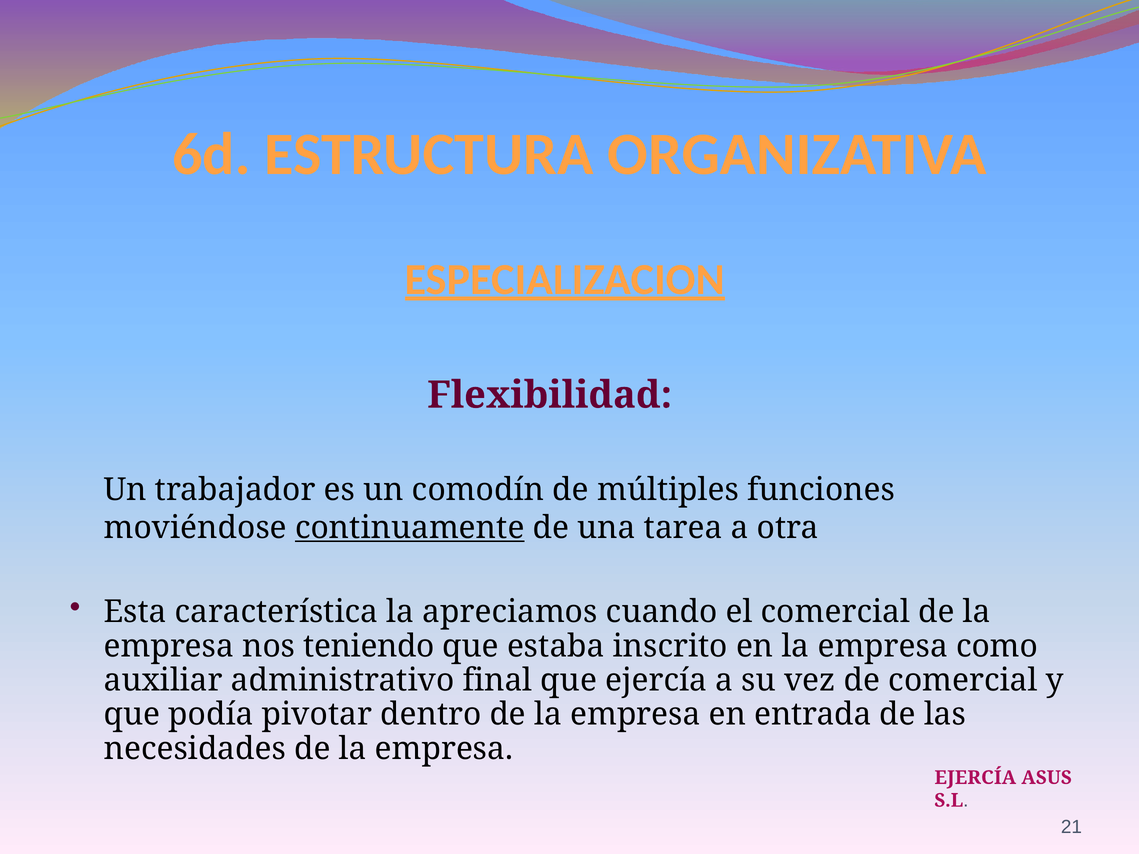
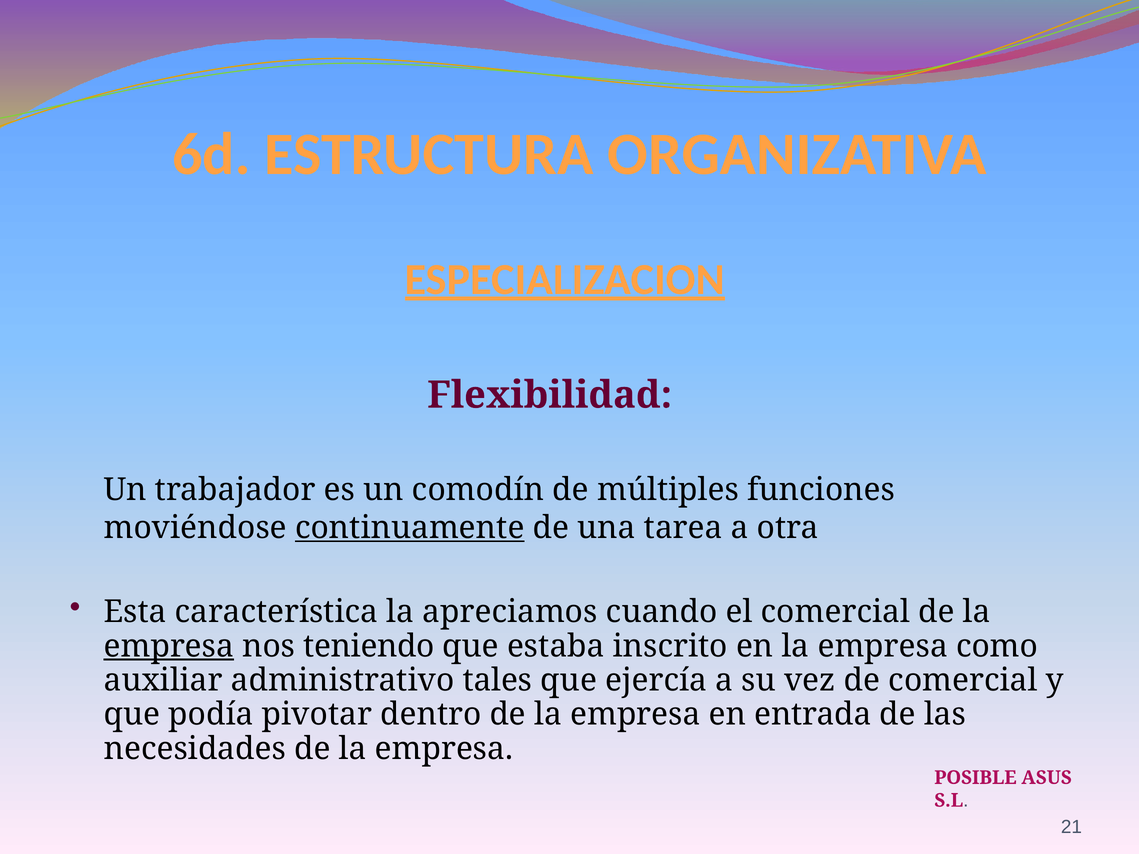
empresa at (169, 646) underline: none -> present
final: final -> tales
EJERCÍA at (975, 778): EJERCÍA -> POSIBLE
